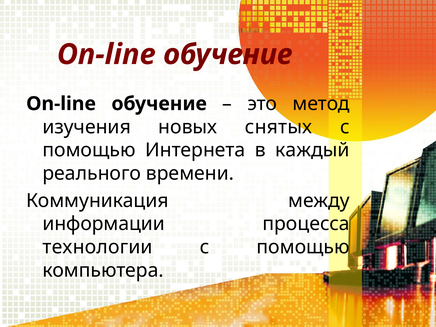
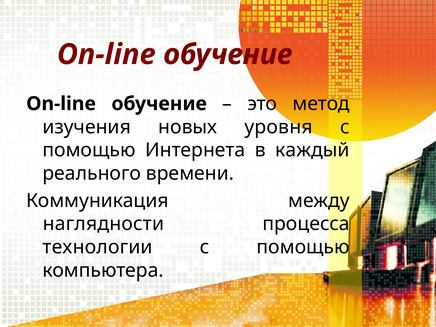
снятых: снятых -> уровня
информации: информации -> наглядности
